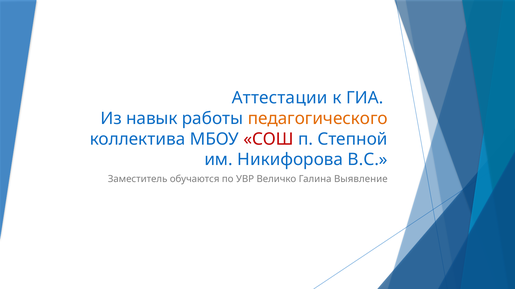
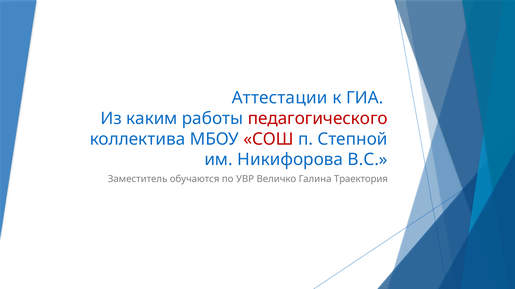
навык: навык -> каким
педагогического colour: orange -> red
Выявление: Выявление -> Траектория
